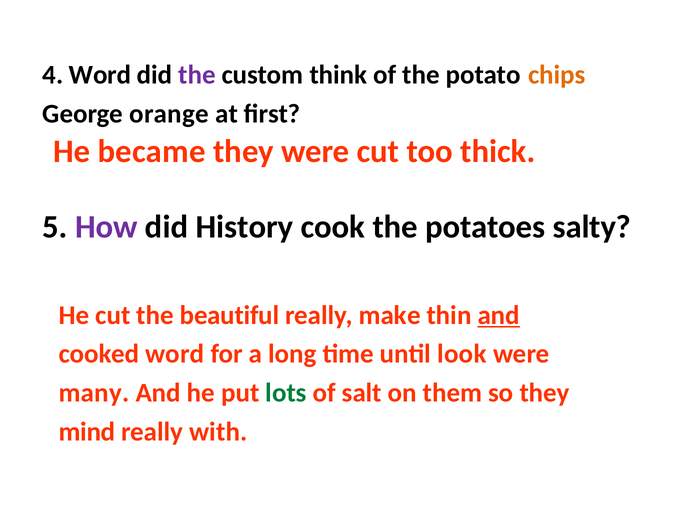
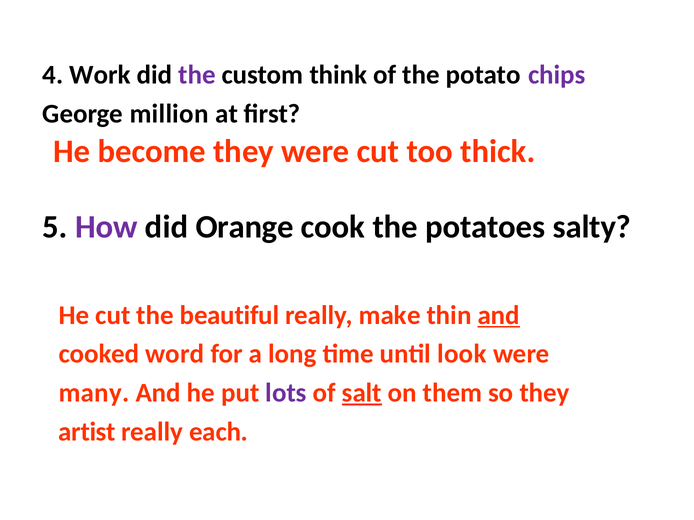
4 Word: Word -> Work
chips colour: orange -> purple
orange: orange -> million
became: became -> become
History: History -> Orange
lots colour: green -> purple
salt underline: none -> present
mind: mind -> artist
with: with -> each
